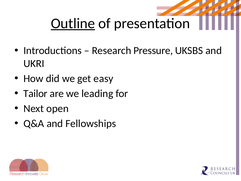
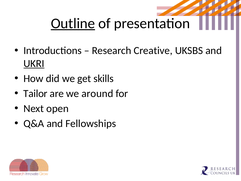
Pressure: Pressure -> Creative
UKRI underline: none -> present
easy: easy -> skills
leading: leading -> around
